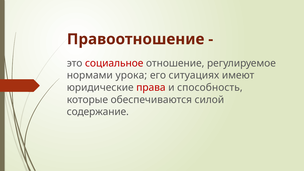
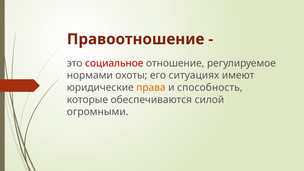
урока: урока -> охоты
права colour: red -> orange
содержание: содержание -> огромными
